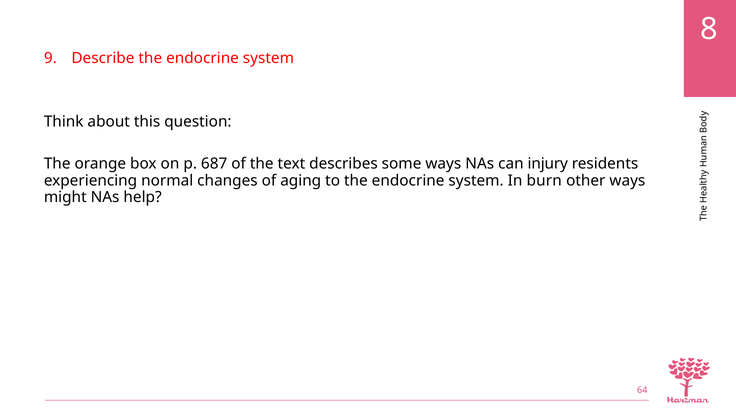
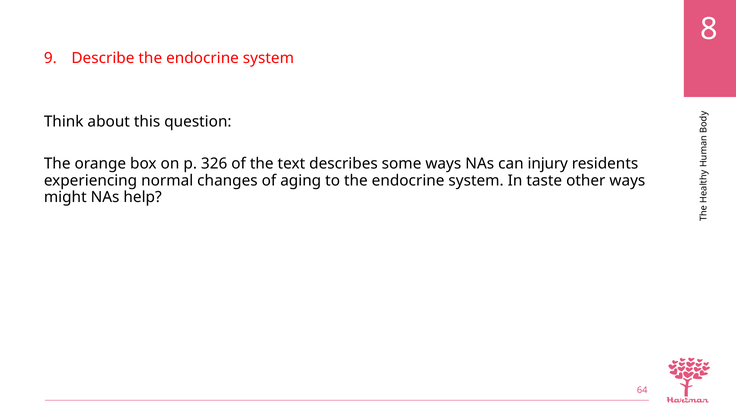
687: 687 -> 326
burn: burn -> taste
